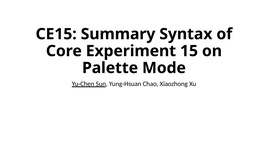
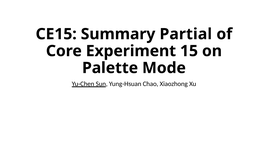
Syntax: Syntax -> Partial
